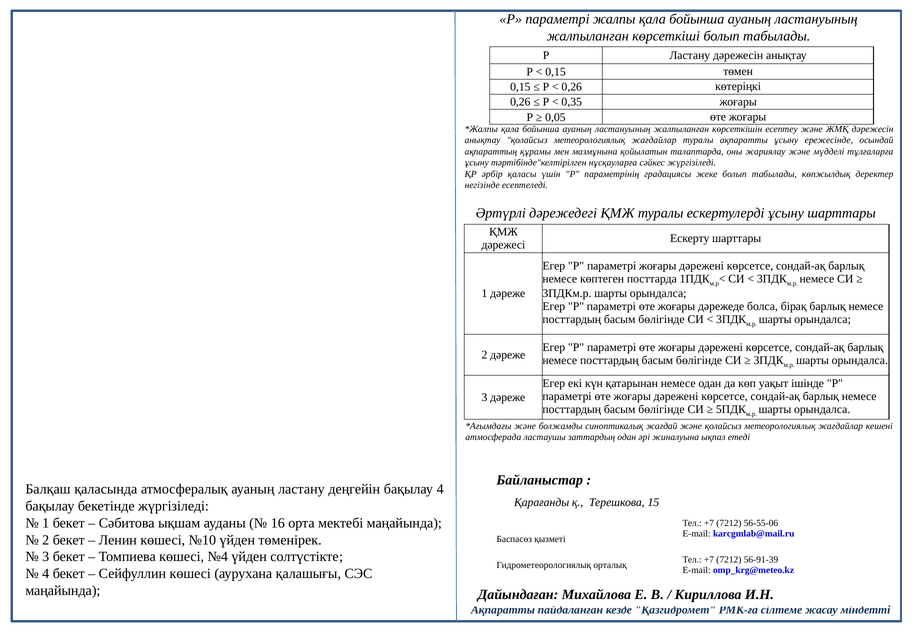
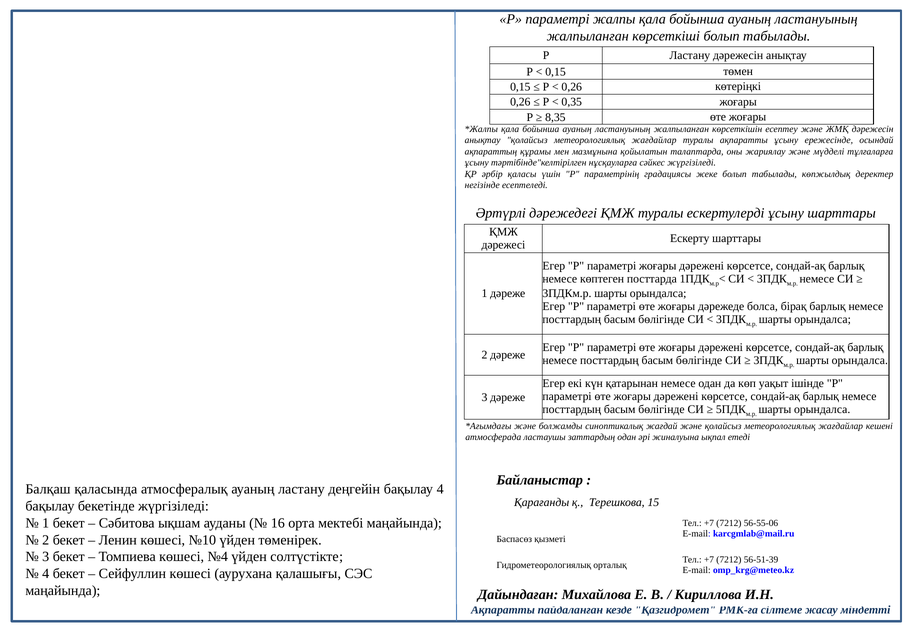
0,05: 0,05 -> 8,35
56-91-39: 56-91-39 -> 56-51-39
